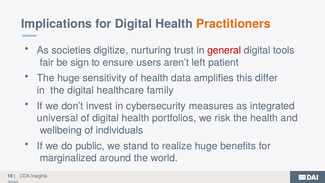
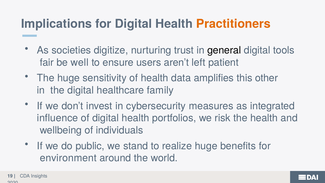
general colour: red -> black
sign: sign -> well
differ: differ -> other
universal: universal -> influence
marginalized: marginalized -> environment
